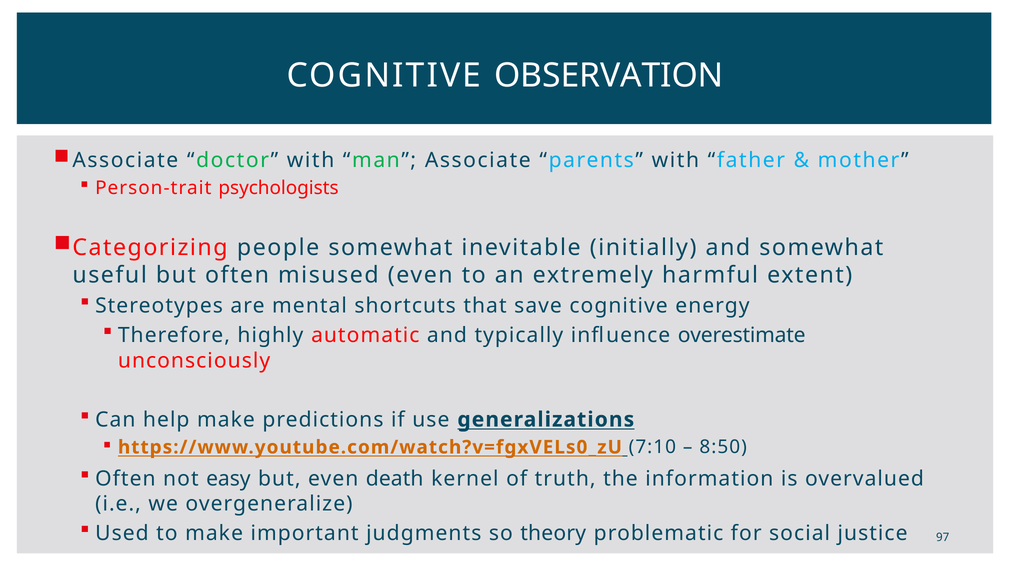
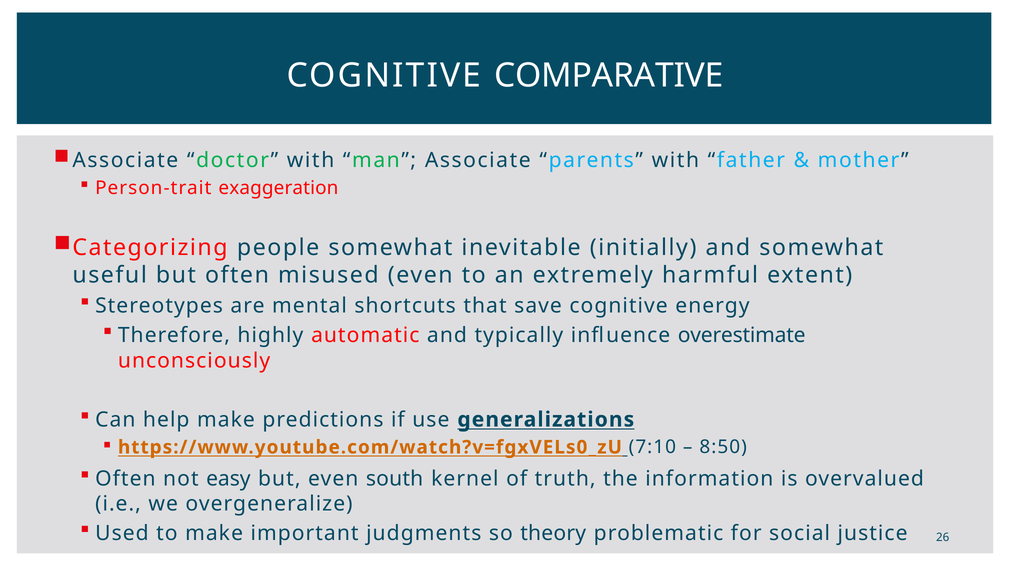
OBSERVATION: OBSERVATION -> COMPARATIVE
psychologists: psychologists -> exaggeration
death: death -> south
97: 97 -> 26
